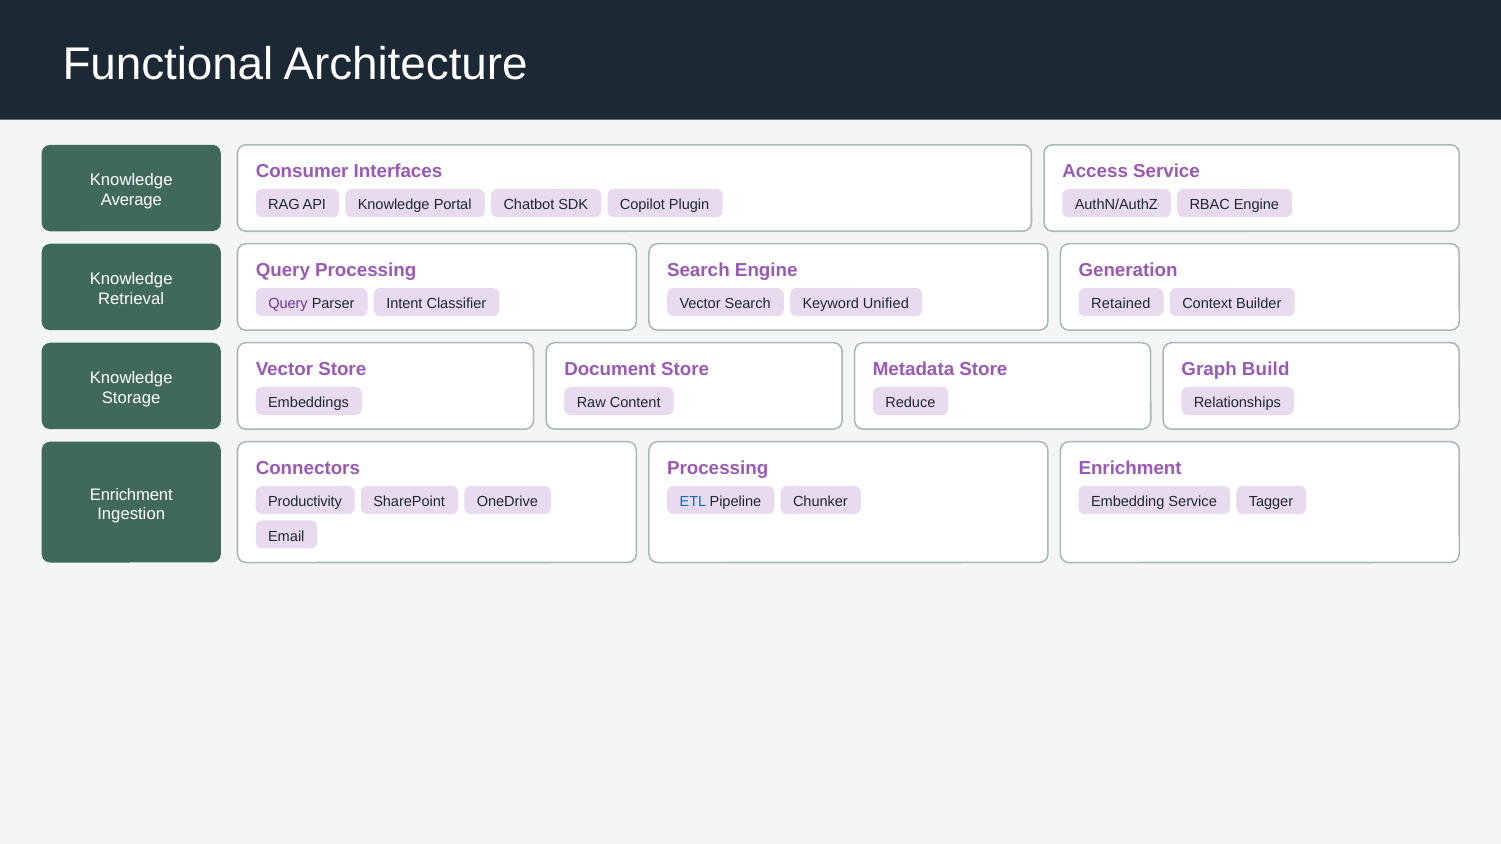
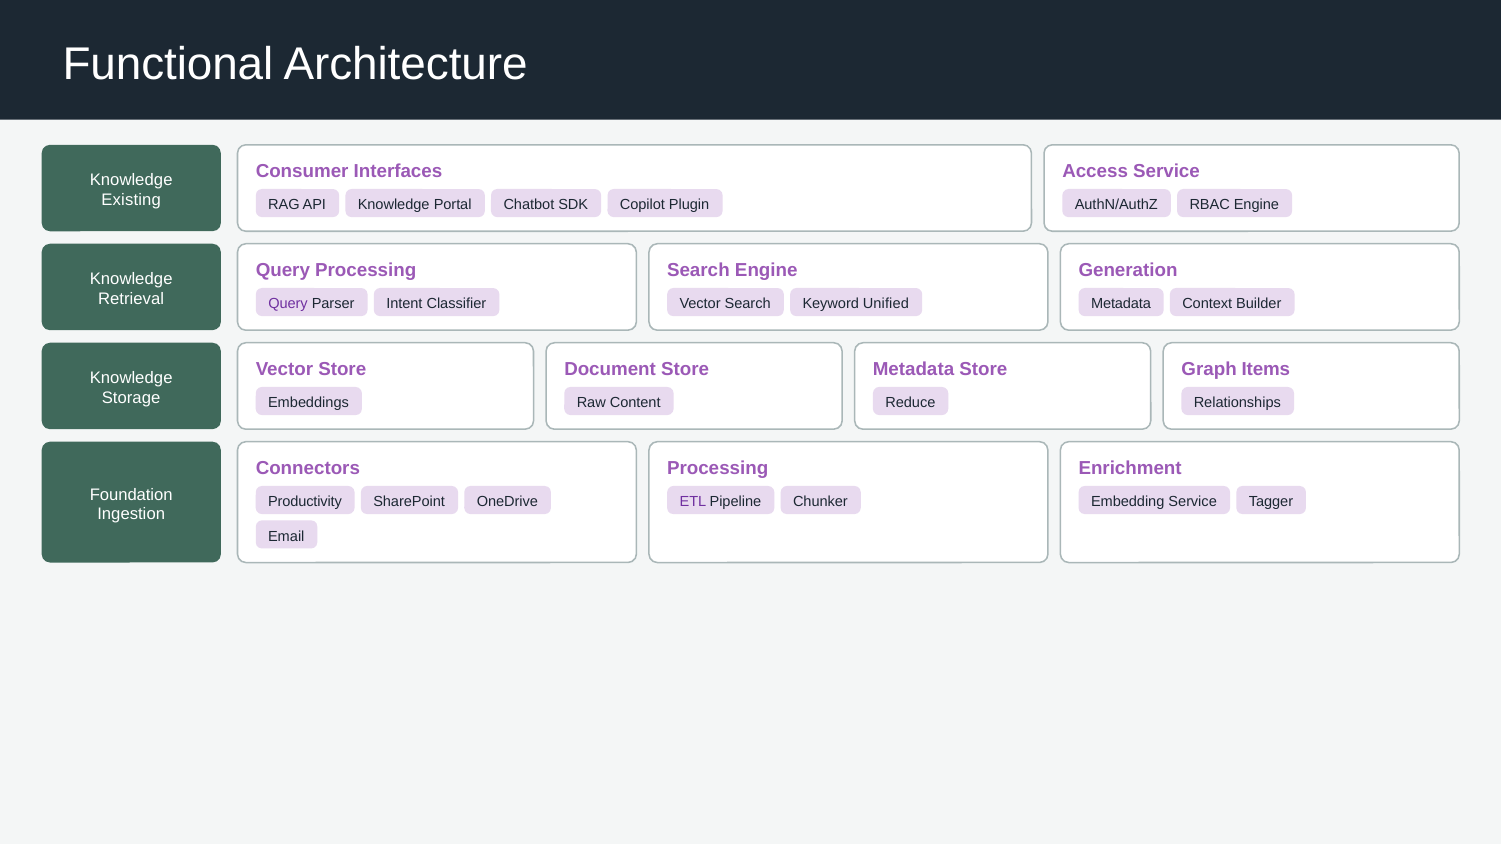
Average: Average -> Existing
Retained at (1121, 304): Retained -> Metadata
Build: Build -> Items
Enrichment at (131, 495): Enrichment -> Foundation
ETL colour: blue -> purple
